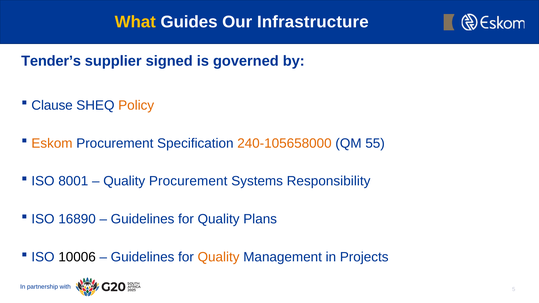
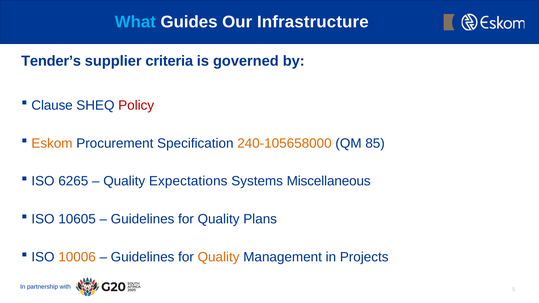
What colour: yellow -> light blue
signed: signed -> criteria
Policy colour: orange -> red
55: 55 -> 85
8001: 8001 -> 6265
Quality Procurement: Procurement -> Expectations
Responsibility: Responsibility -> Miscellaneous
16890: 16890 -> 10605
10006 colour: black -> orange
